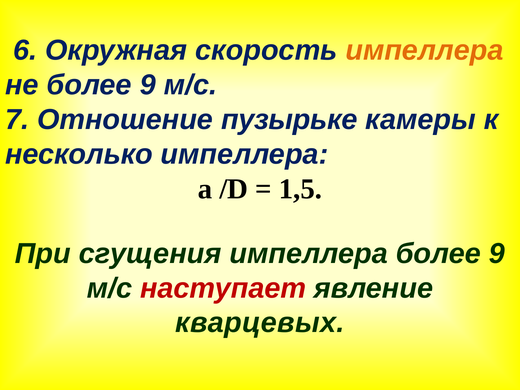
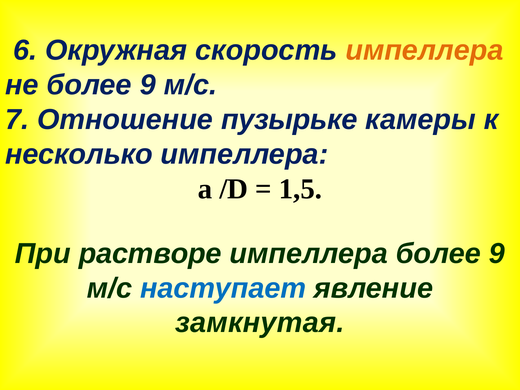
сгущения: сгущения -> растворе
наступает colour: red -> blue
кварцевых: кварцевых -> замкнутая
